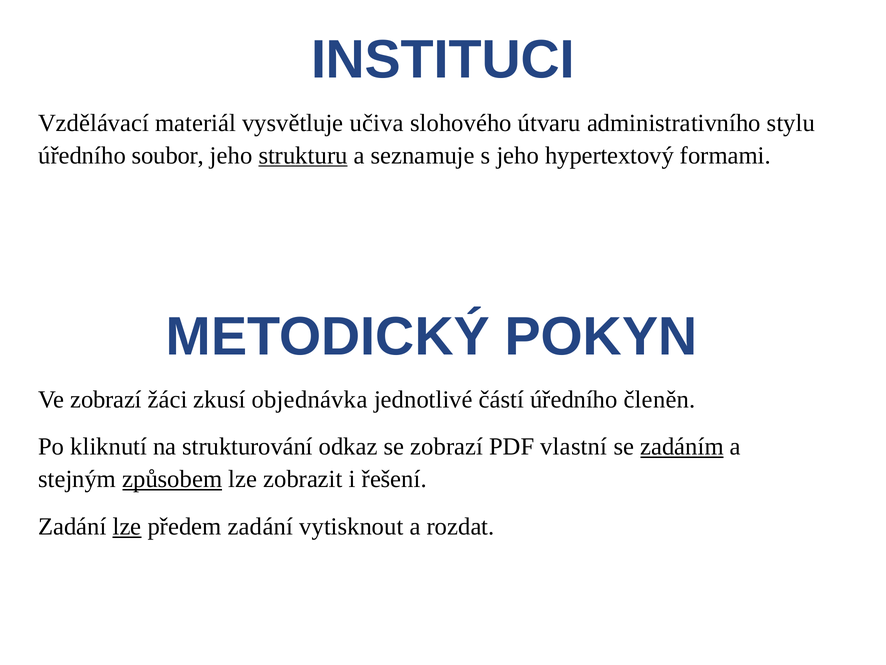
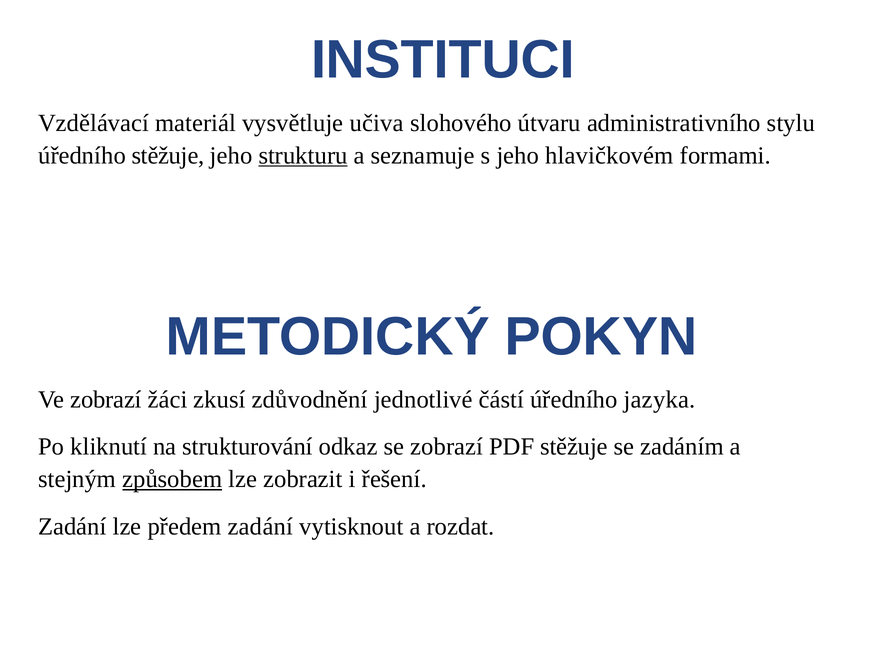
úředního soubor: soubor -> stěžuje
hypertextový: hypertextový -> hlavičkovém
objednávka: objednávka -> zdůvodnění
členěn: členěn -> jazyka
PDF vlastní: vlastní -> stěžuje
zadáním underline: present -> none
lze at (127, 526) underline: present -> none
